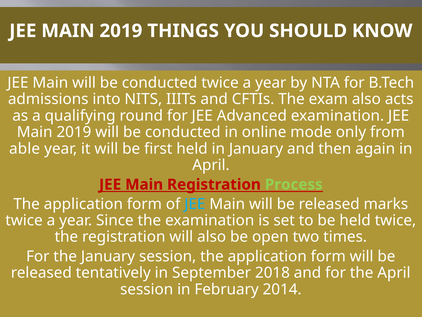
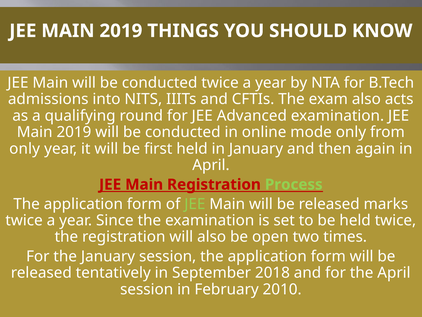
able at (25, 148): able -> only
JEE at (195, 204) colour: light blue -> light green
2014: 2014 -> 2010
